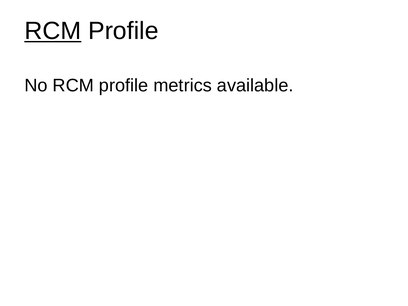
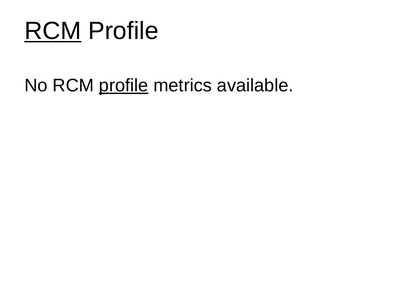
profile at (124, 86) underline: none -> present
